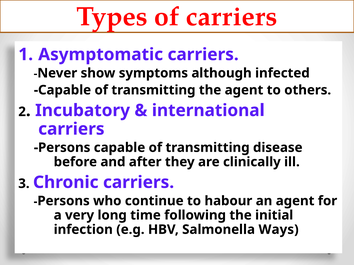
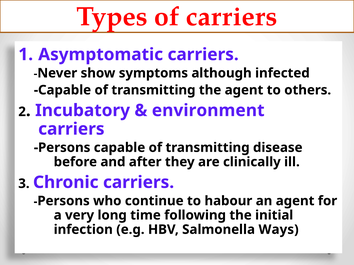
international: international -> environment
